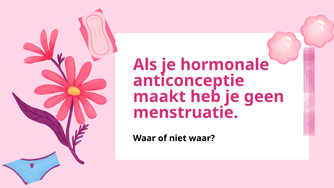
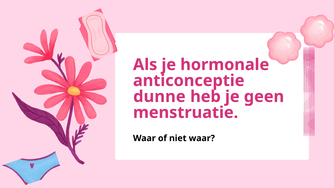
maakt: maakt -> dunne
